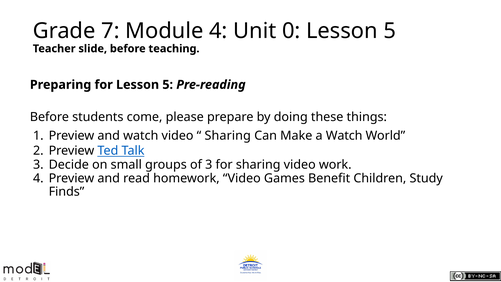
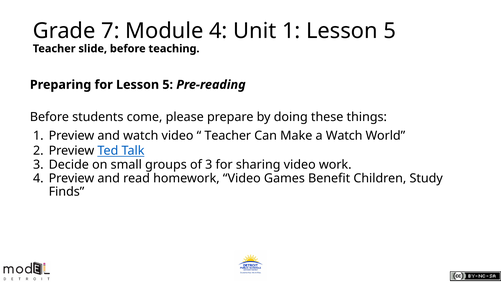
Unit 0: 0 -> 1
Sharing at (228, 136): Sharing -> Teacher
